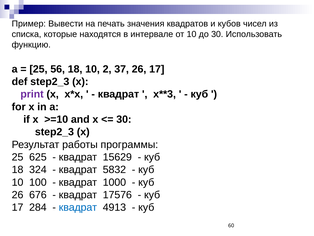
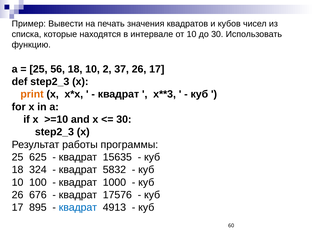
print colour: purple -> orange
15629: 15629 -> 15635
284: 284 -> 895
